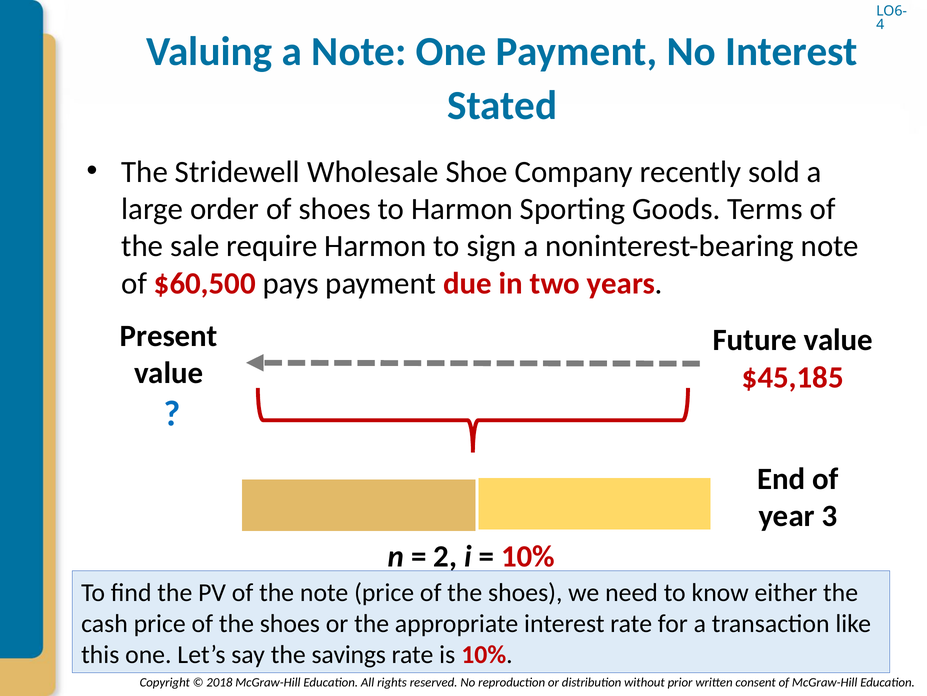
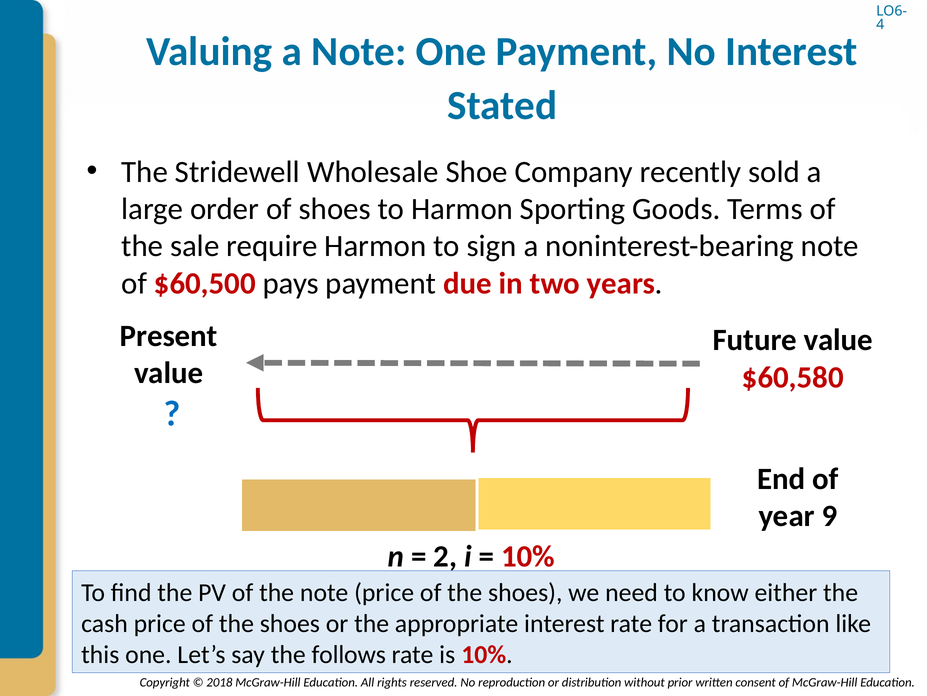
$45,185: $45,185 -> $60,580
3: 3 -> 9
savings: savings -> follows
